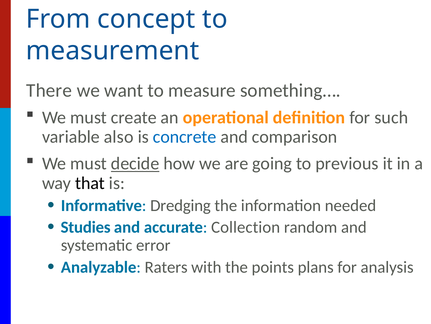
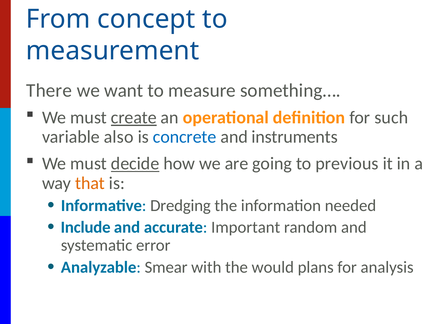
create underline: none -> present
comparison: comparison -> instruments
that colour: black -> orange
Studies: Studies -> Include
Collection: Collection -> Important
Raters: Raters -> Smear
points: points -> would
